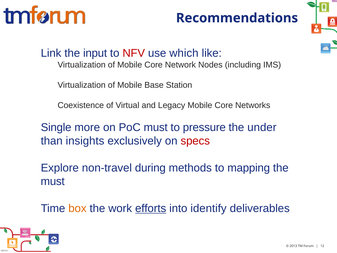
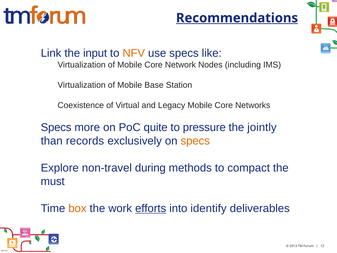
Recommendations underline: none -> present
NFV colour: red -> orange
use which: which -> specs
Single at (56, 127): Single -> Specs
PoC must: must -> quite
under: under -> jointly
insights: insights -> records
specs at (195, 141) colour: red -> orange
mapping: mapping -> compact
